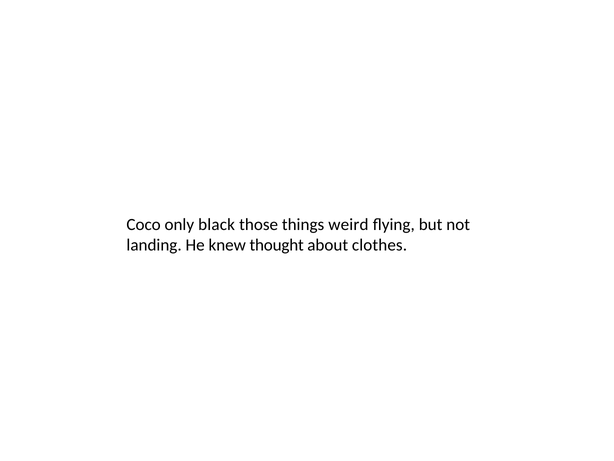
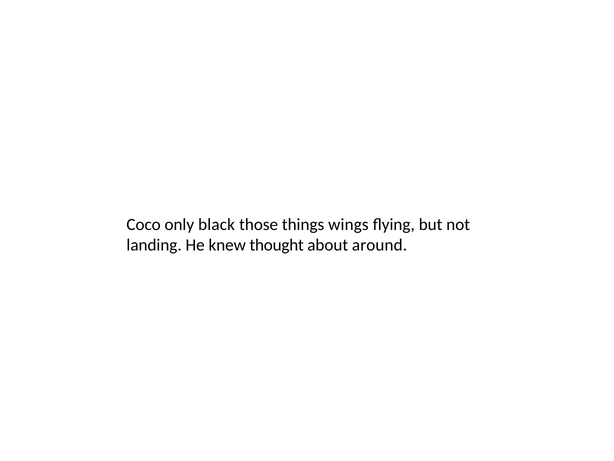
weird: weird -> wings
clothes: clothes -> around
